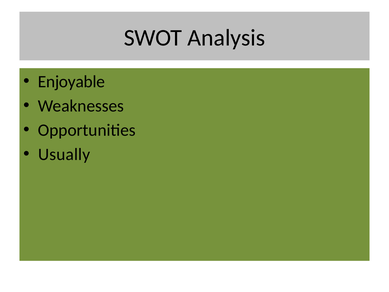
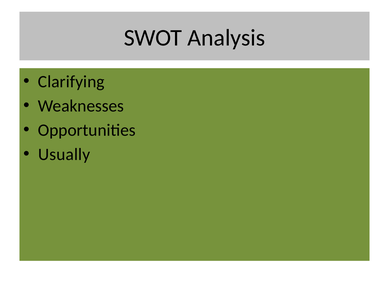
Enjoyable: Enjoyable -> Clarifying
